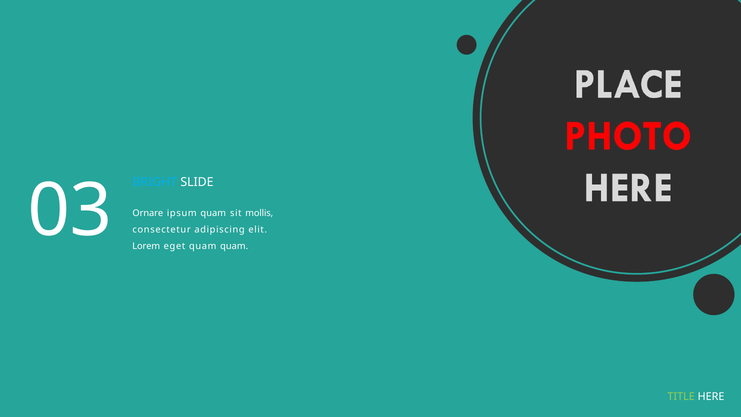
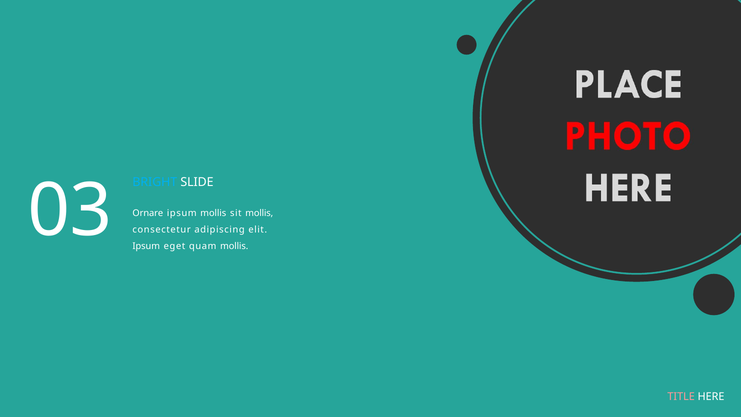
ipsum quam: quam -> mollis
Lorem at (146, 246): Lorem -> Ipsum
quam quam: quam -> mollis
TITLE colour: light green -> pink
